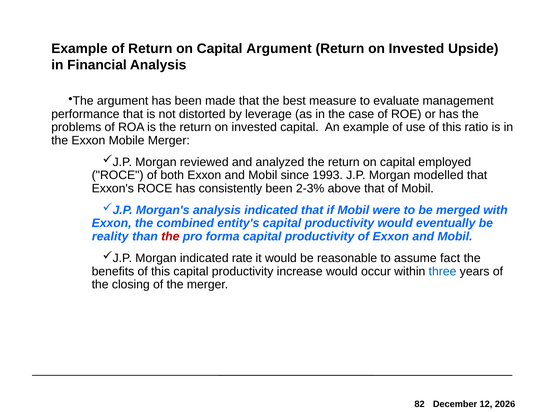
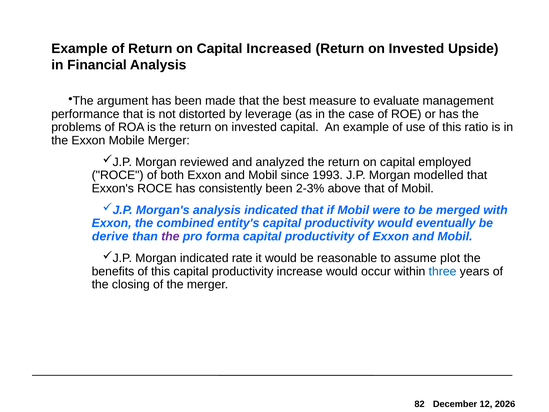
Capital Argument: Argument -> Increased
reality: reality -> derive
the at (170, 236) colour: red -> purple
fact: fact -> plot
